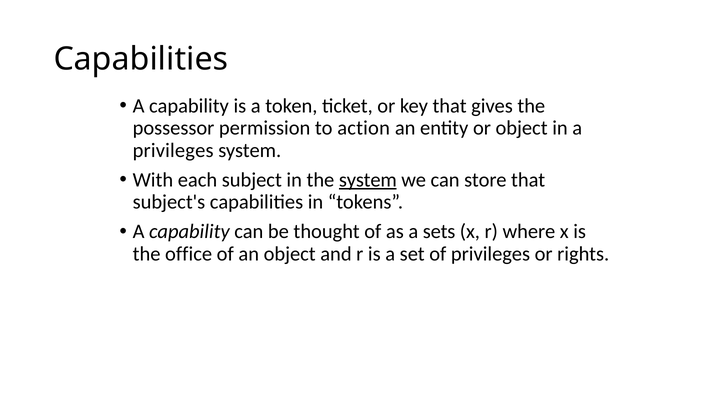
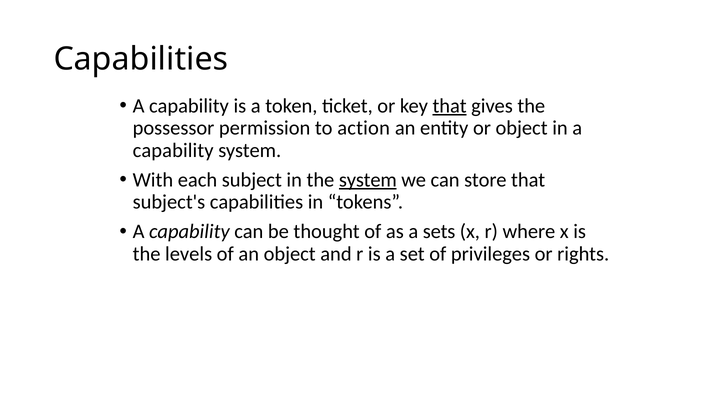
that at (450, 106) underline: none -> present
privileges at (173, 150): privileges -> capability
office: office -> levels
